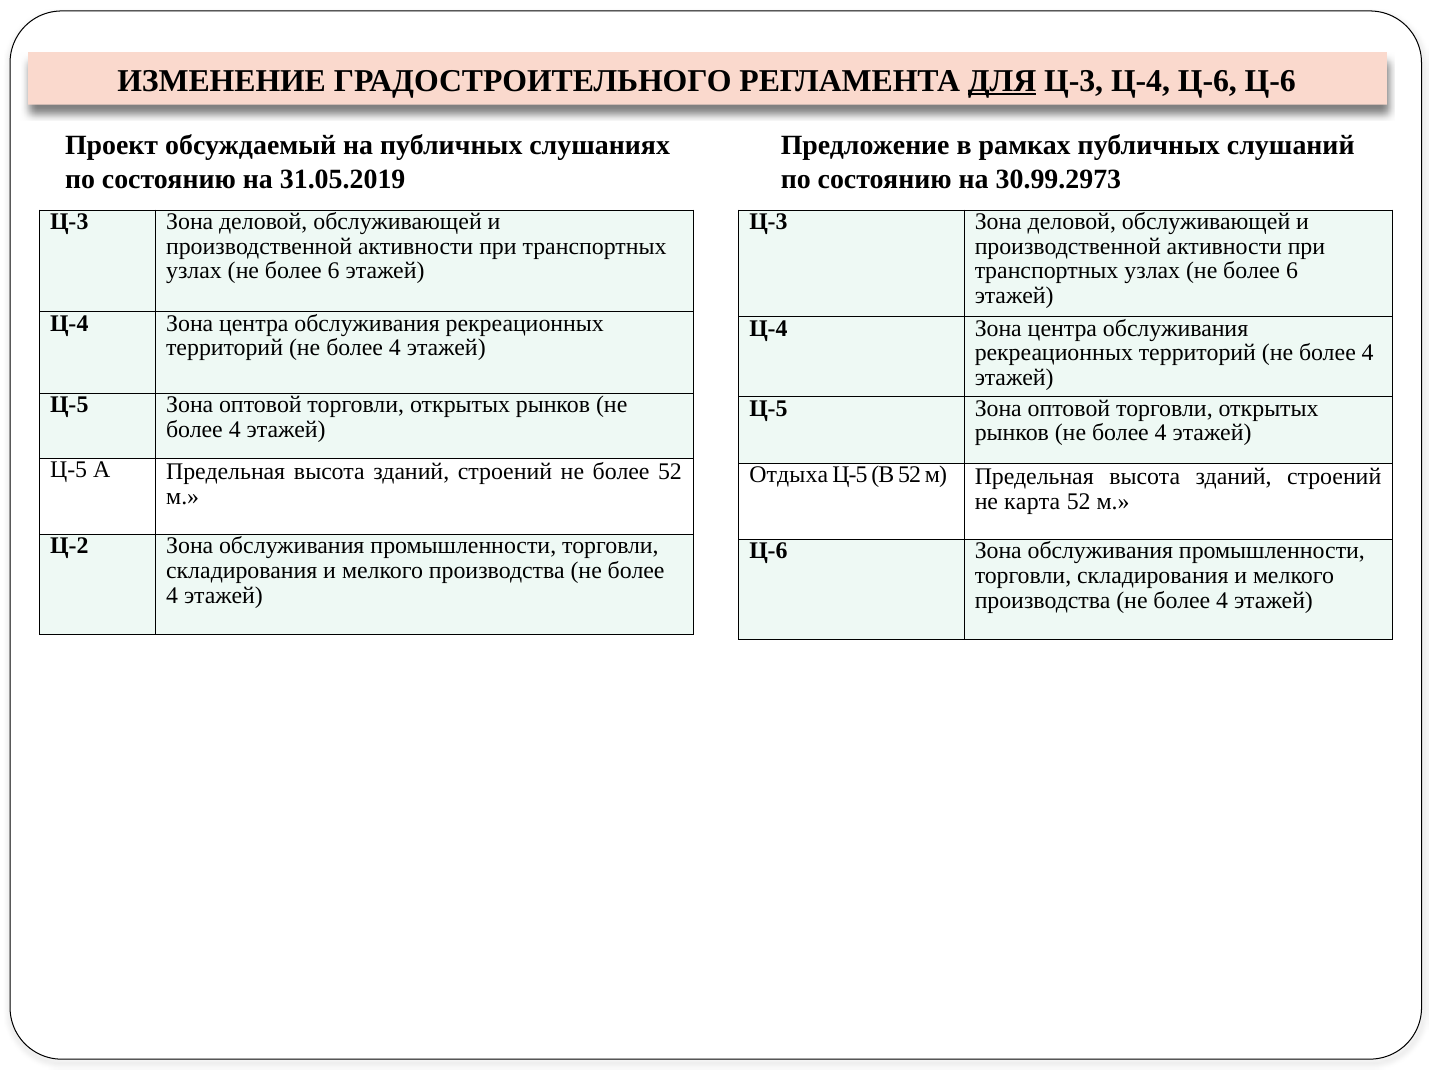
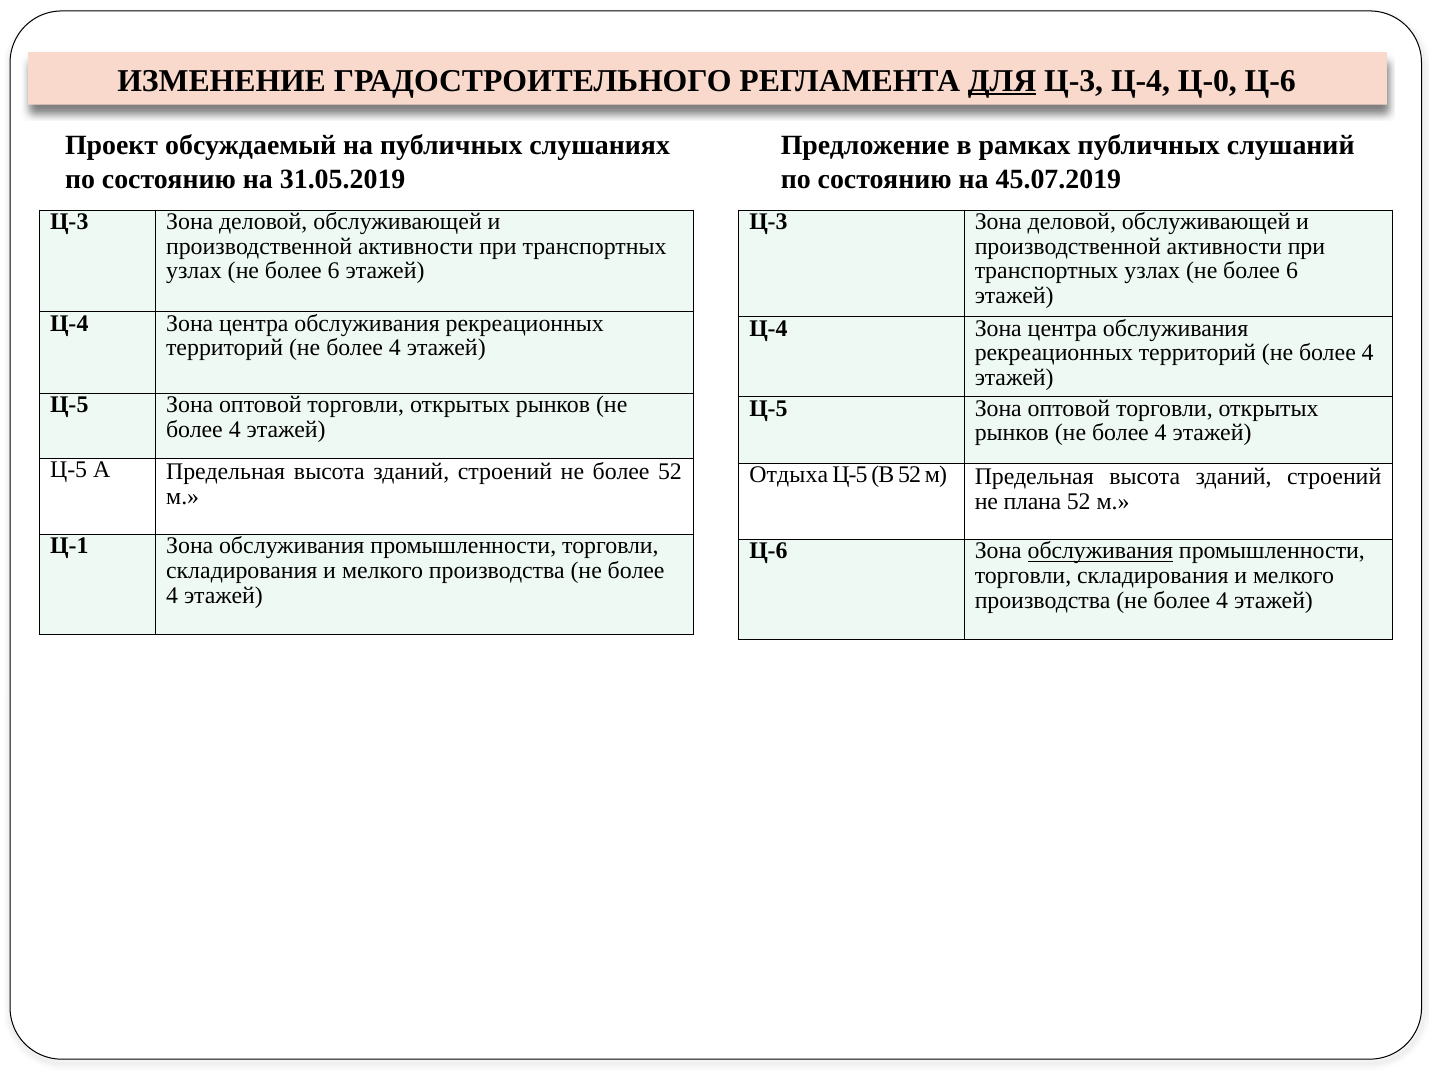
Ц-4 Ц-6: Ц-6 -> Ц-0
30.99.2973: 30.99.2973 -> 45.07.2019
карта: карта -> плана
Ц-2: Ц-2 -> Ц-1
обслуживания at (1100, 551) underline: none -> present
